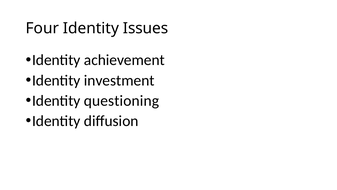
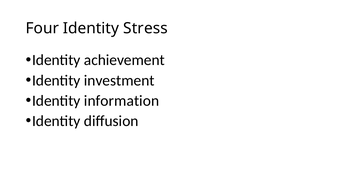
Issues: Issues -> Stress
questioning: questioning -> information
